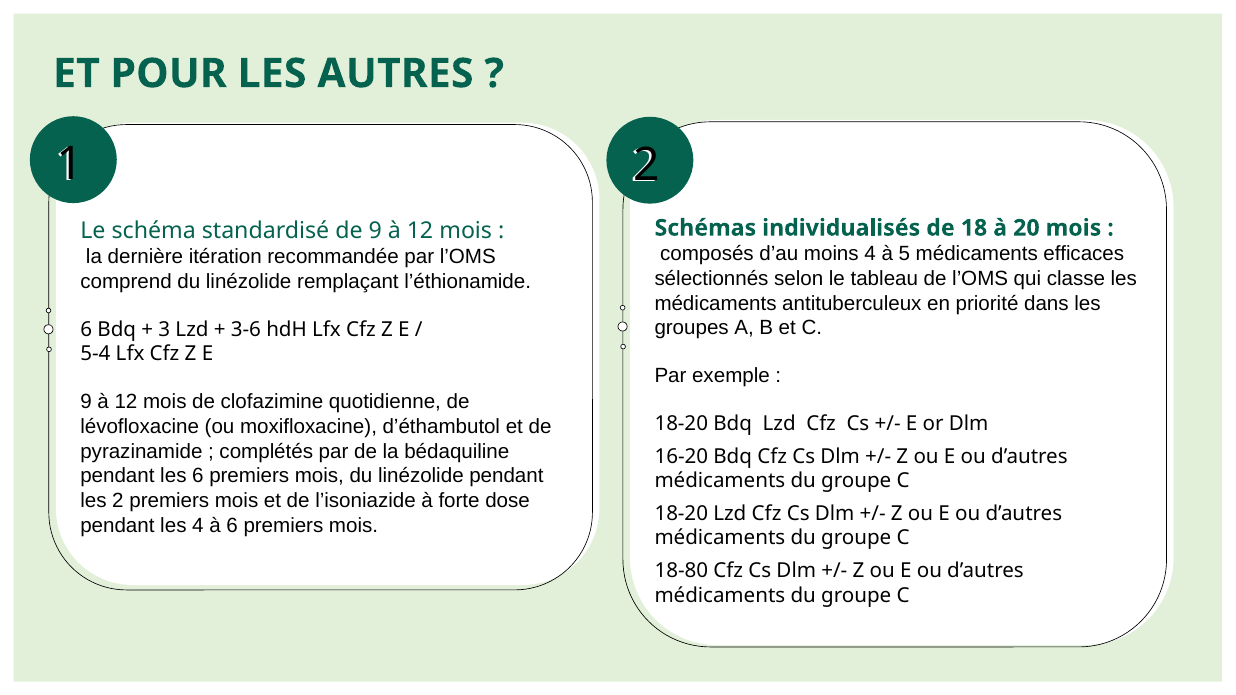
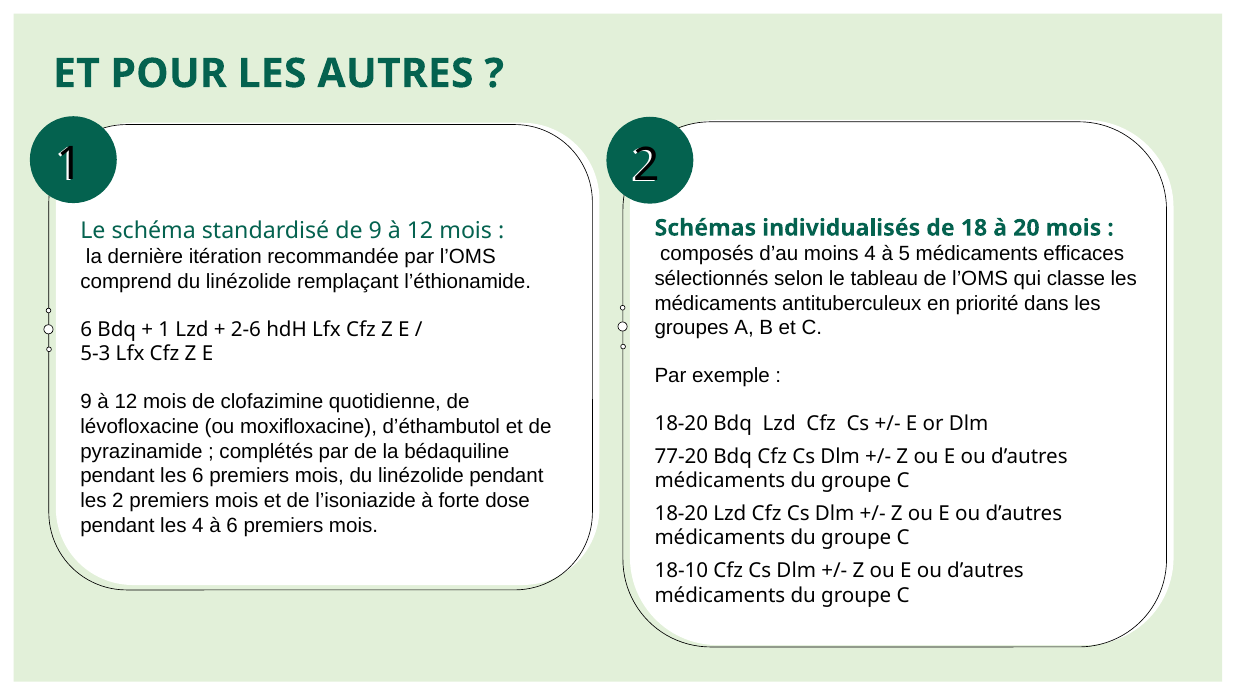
3: 3 -> 1
3-6: 3-6 -> 2-6
5-4: 5-4 -> 5-3
16-20: 16-20 -> 77-20
18-80: 18-80 -> 18-10
